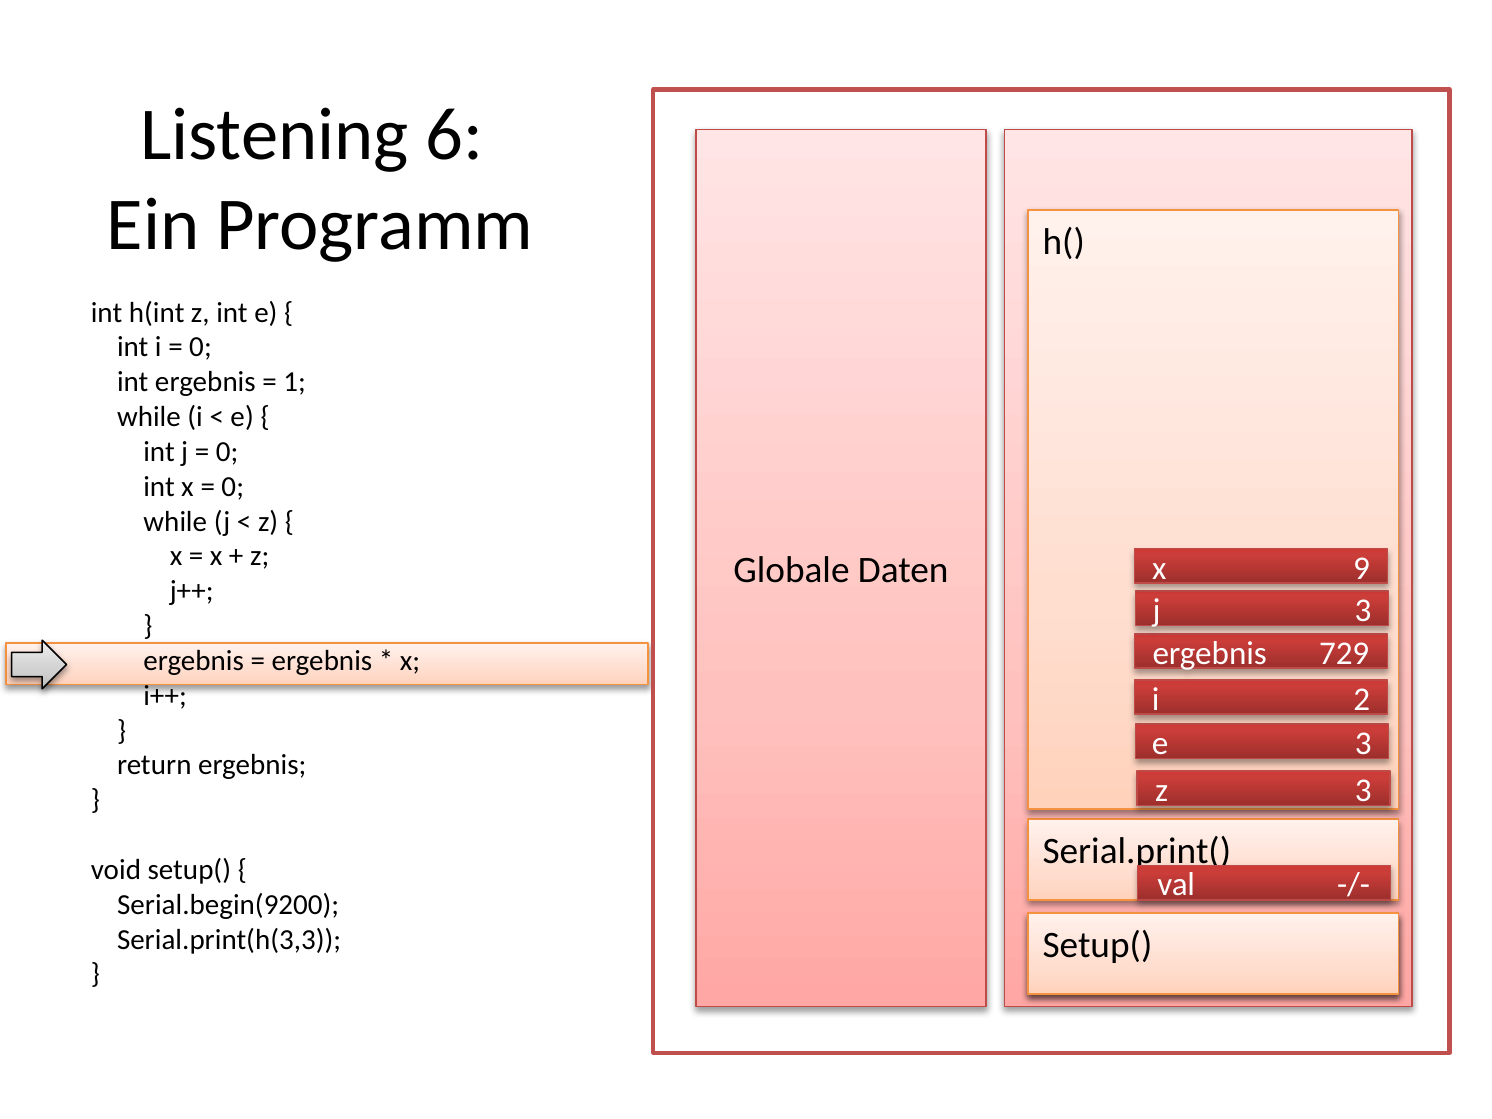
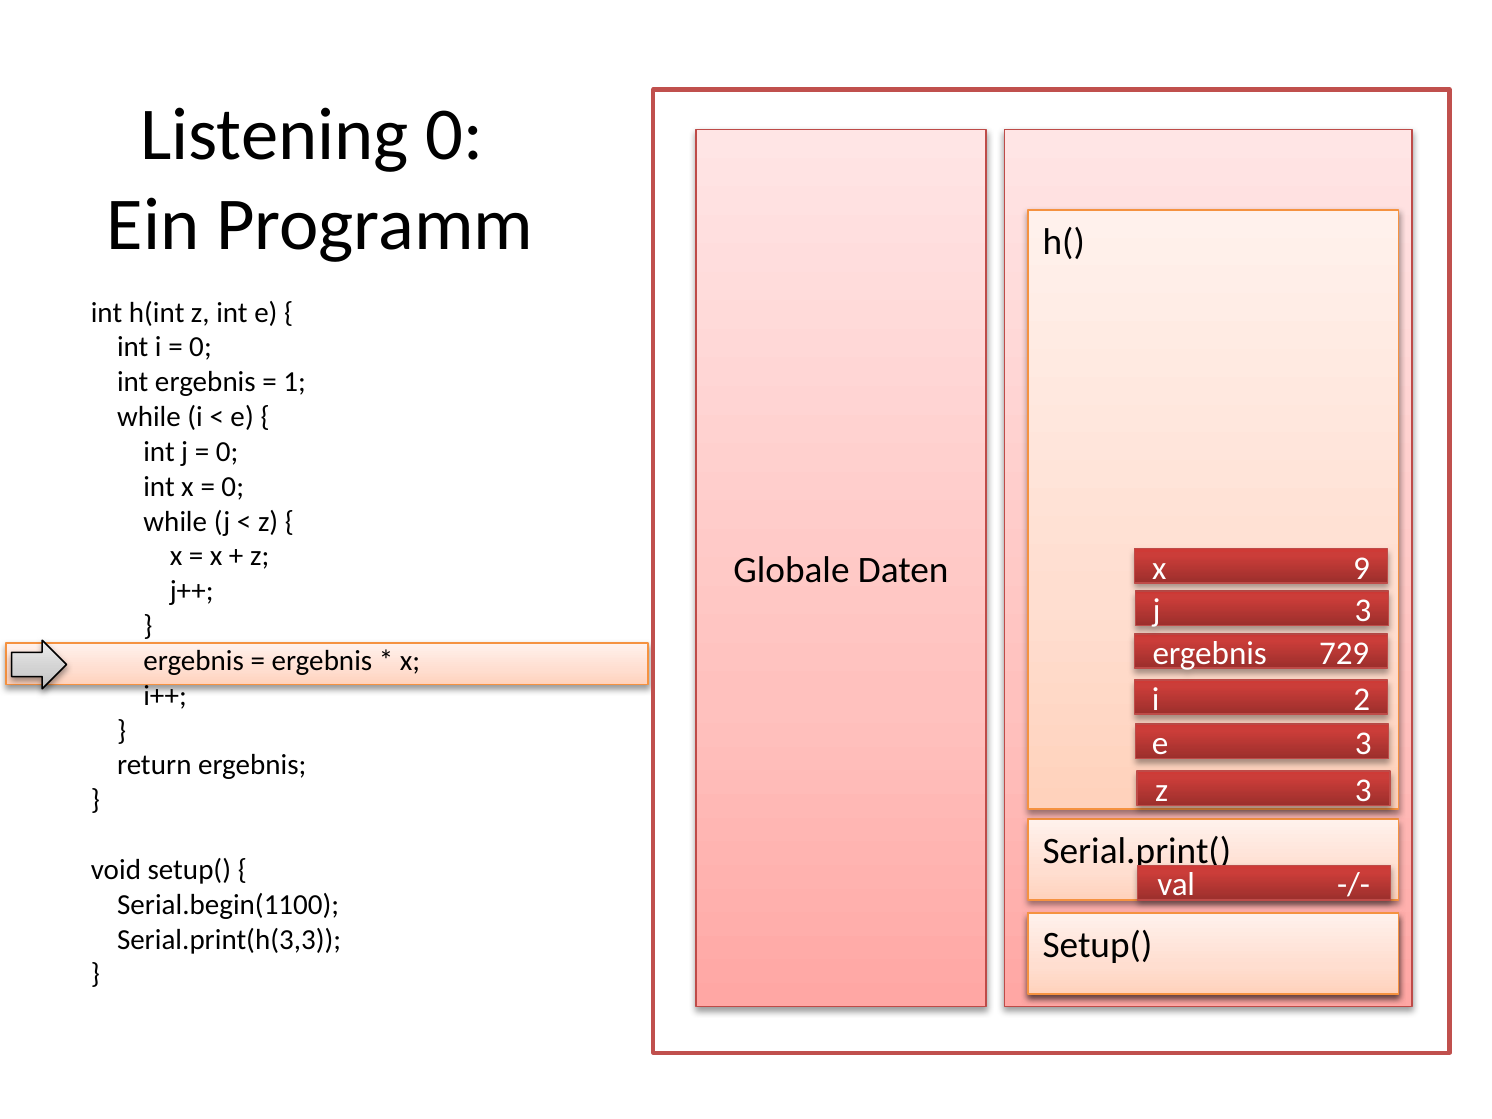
Listening 6: 6 -> 0
Serial.begin(9200: Serial.begin(9200 -> Serial.begin(1100
